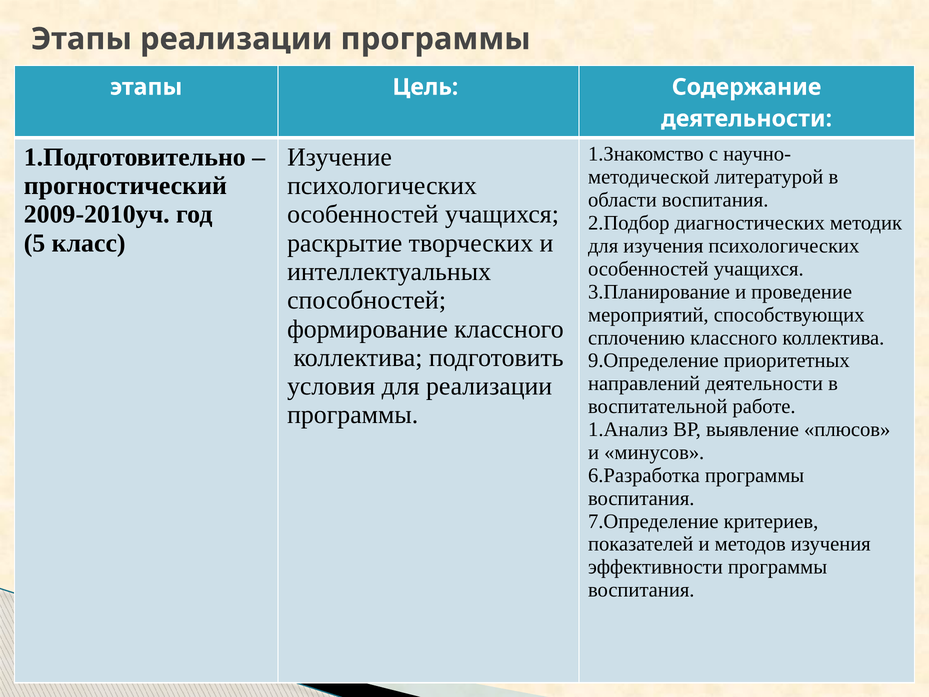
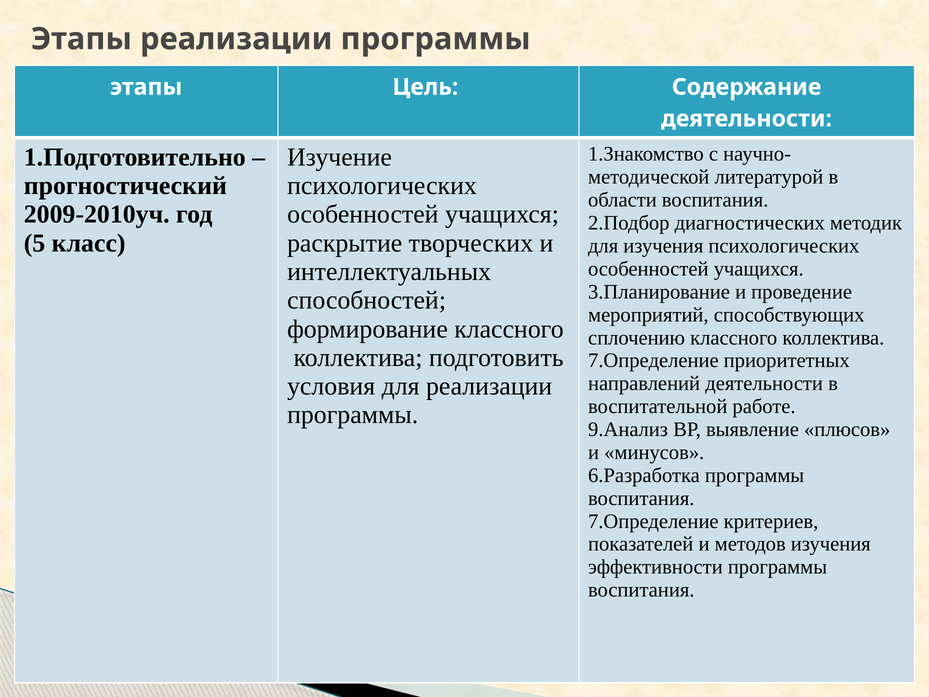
9.Определение at (653, 361): 9.Определение -> 7.Определение
1.Анализ: 1.Анализ -> 9.Анализ
